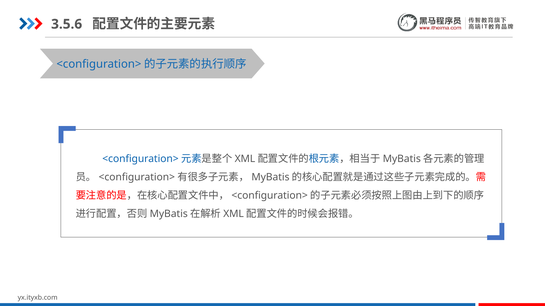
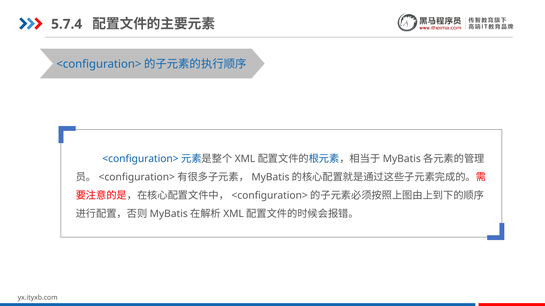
3.5.6: 3.5.6 -> 5.7.4
